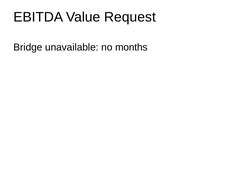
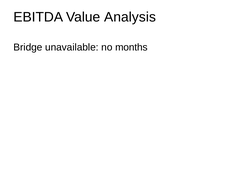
Request: Request -> Analysis
